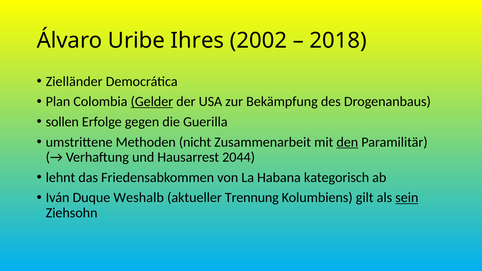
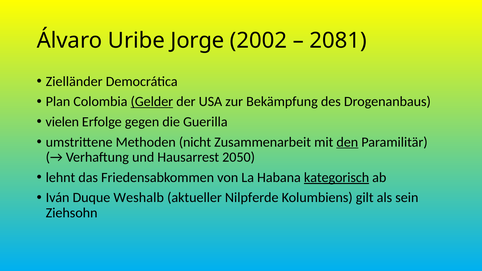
Ihres: Ihres -> Jorge
2018: 2018 -> 2081
sollen: sollen -> vielen
2044: 2044 -> 2050
kategorisch underline: none -> present
Trennung: Trennung -> Nilpferde
sein underline: present -> none
